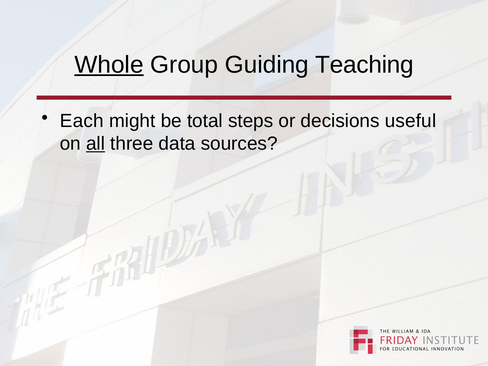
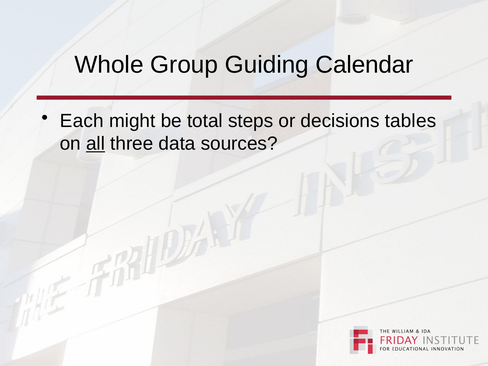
Whole underline: present -> none
Teaching: Teaching -> Calendar
useful: useful -> tables
